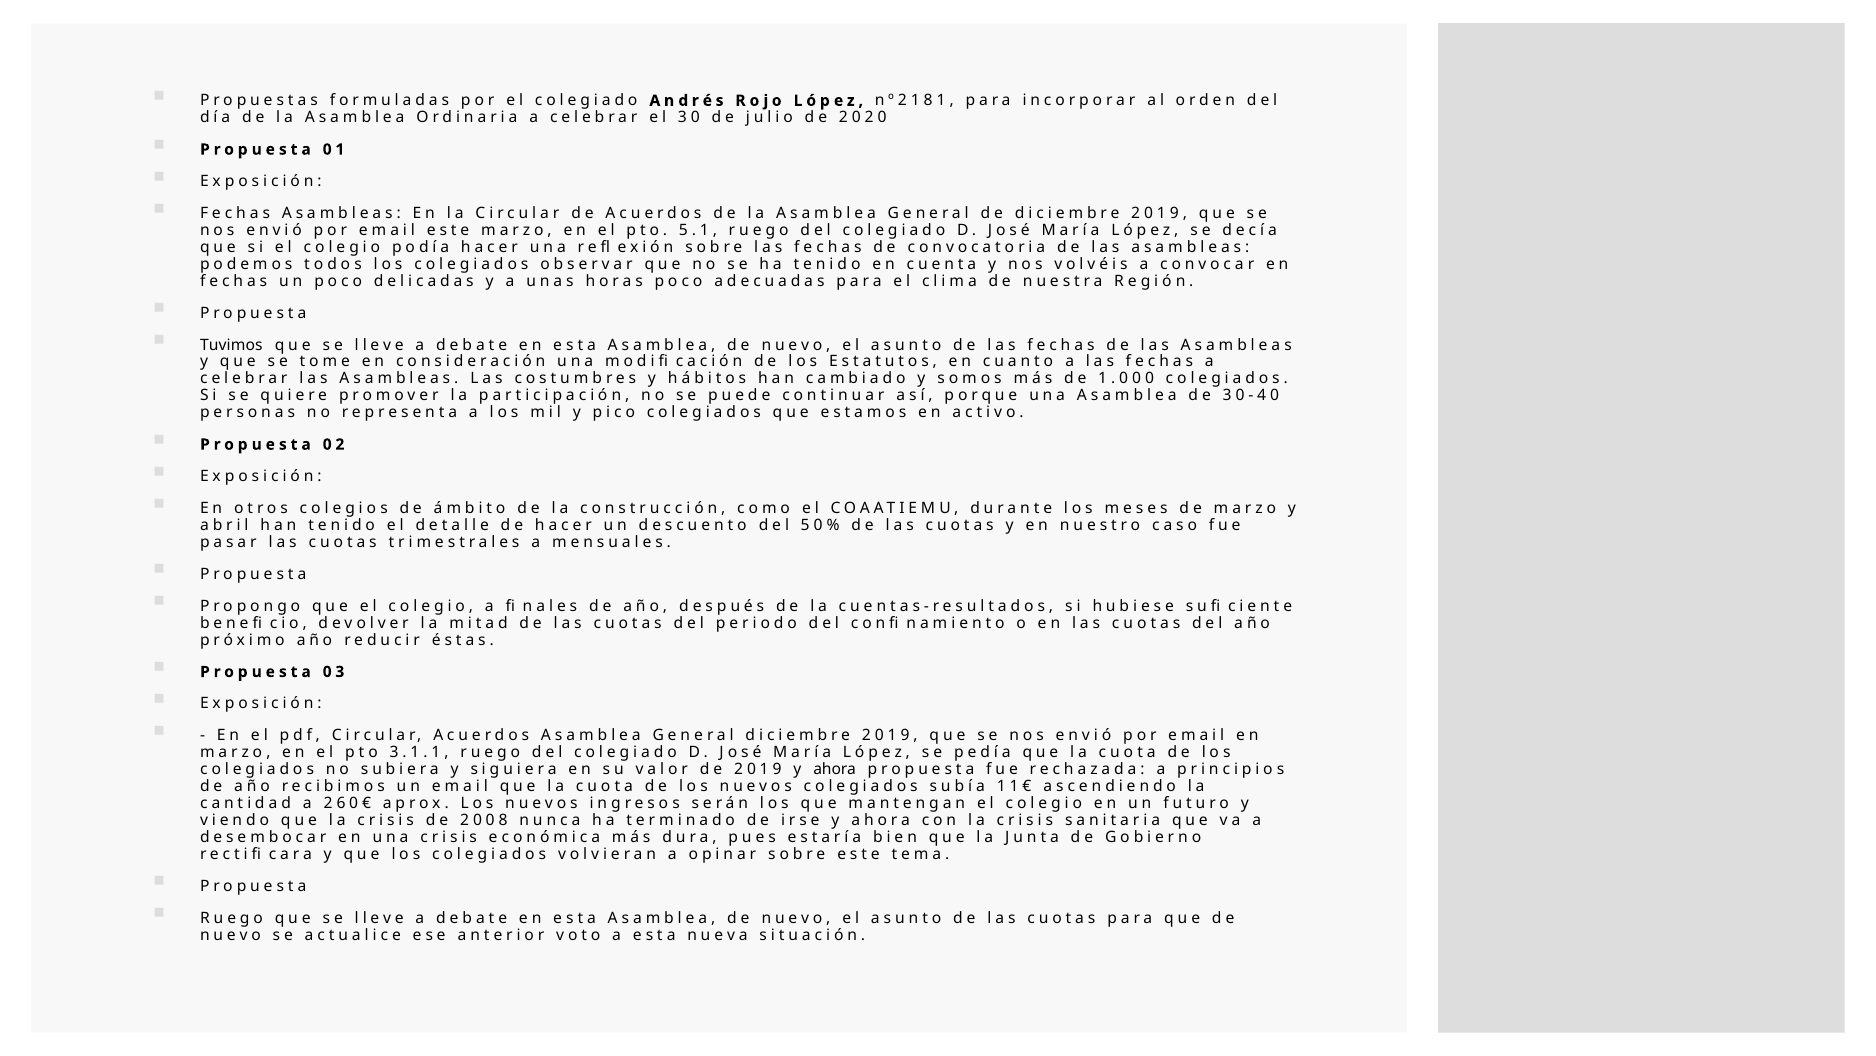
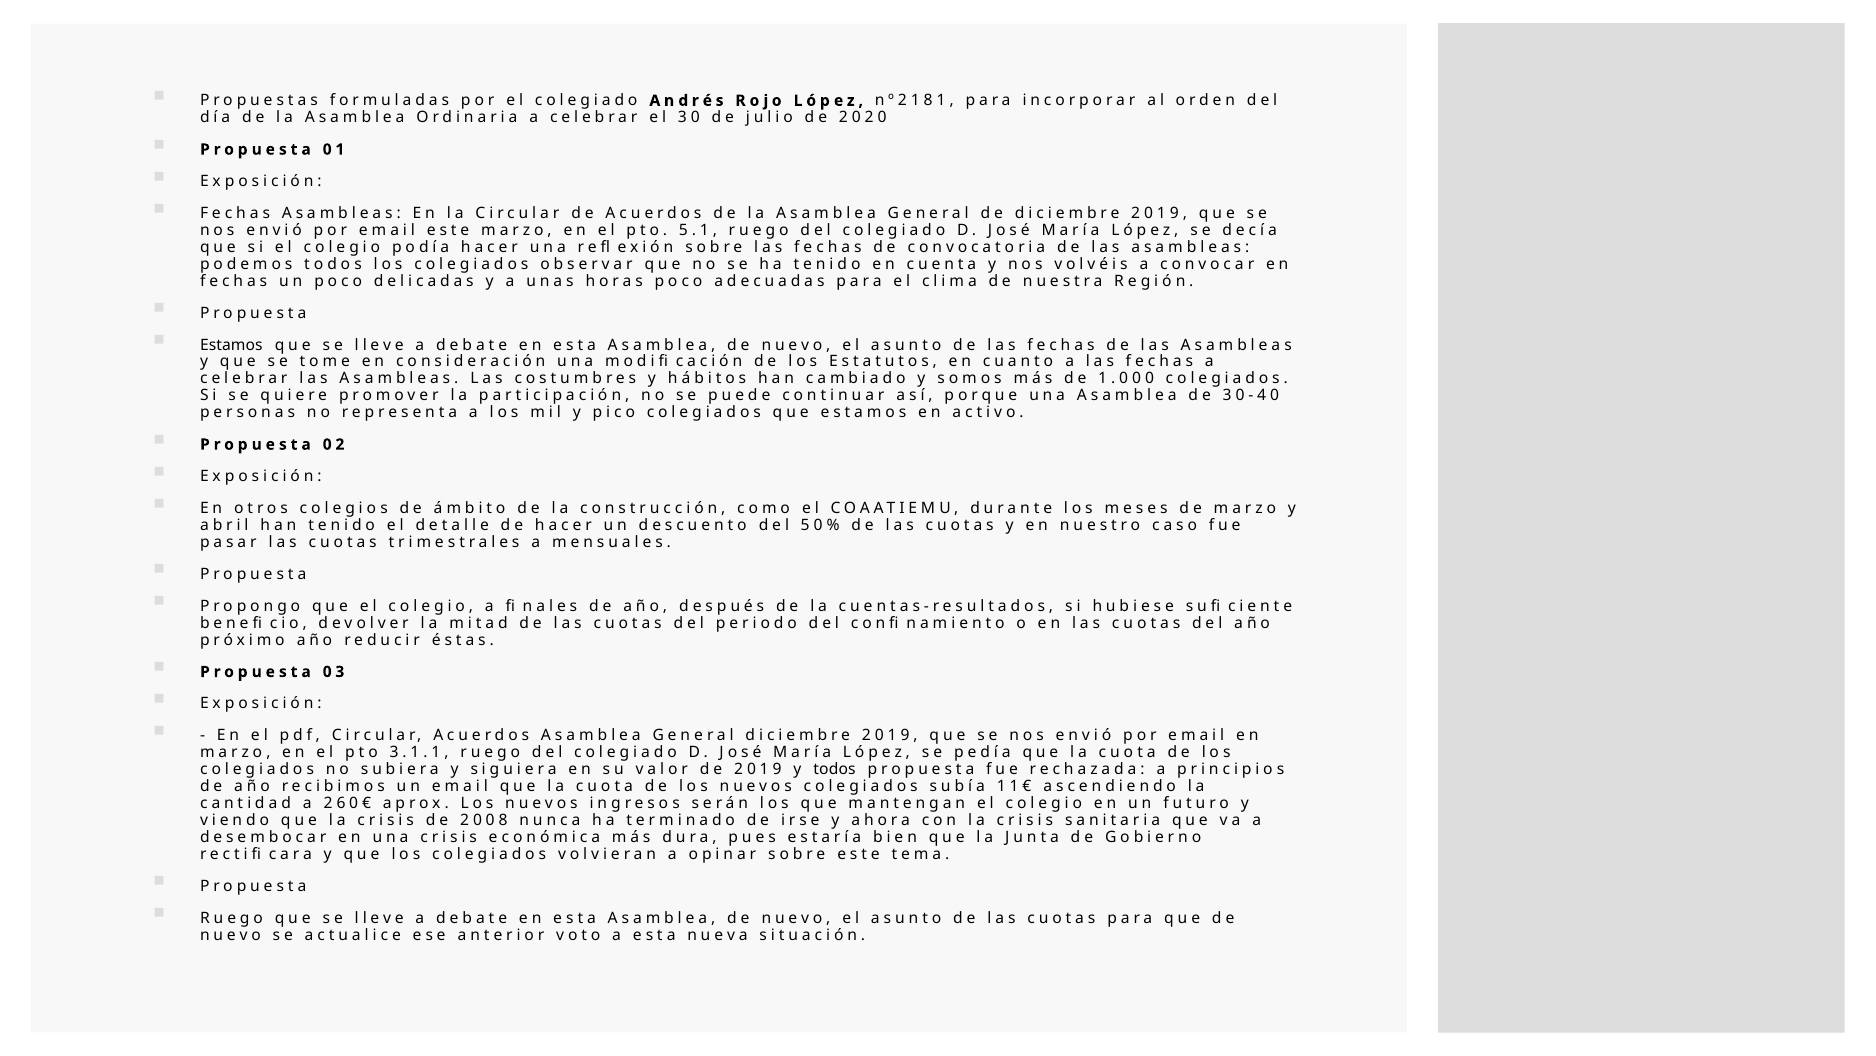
Tuvimos: Tuvimos -> Estamos
ahora at (835, 769): ahora -> todos
